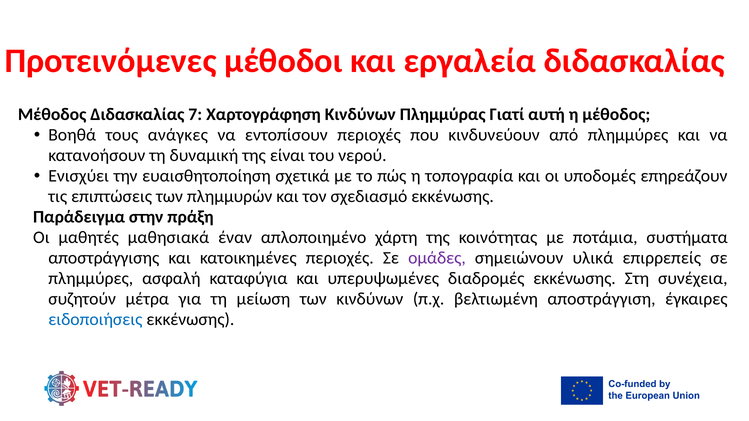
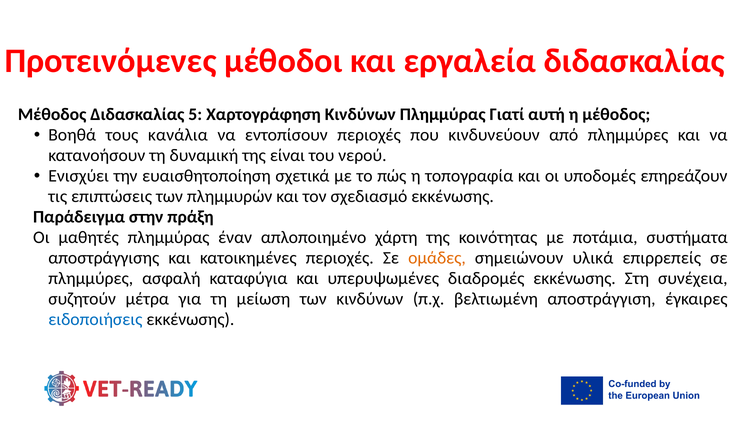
7: 7 -> 5
ανάγκες: ανάγκες -> κανάλια
μαθητές μαθησιακά: μαθησιακά -> πλημμύρας
ομάδες colour: purple -> orange
